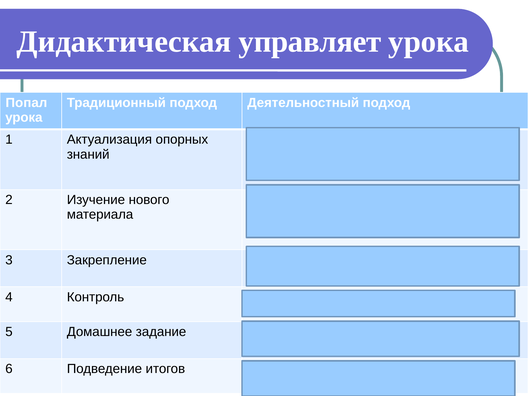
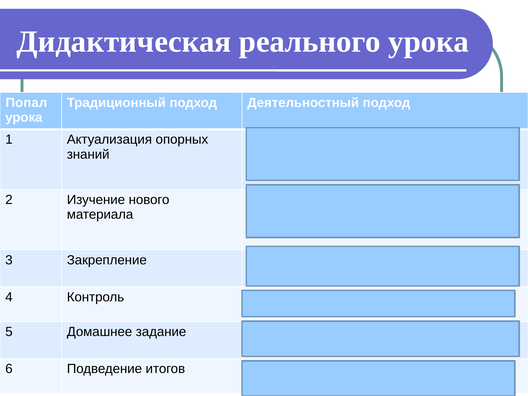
управляет: управляет -> реального
